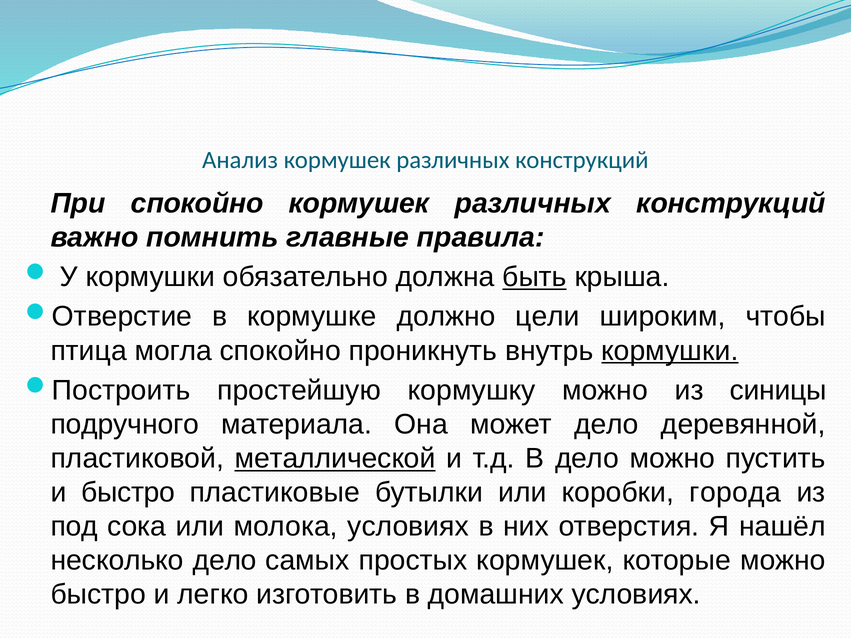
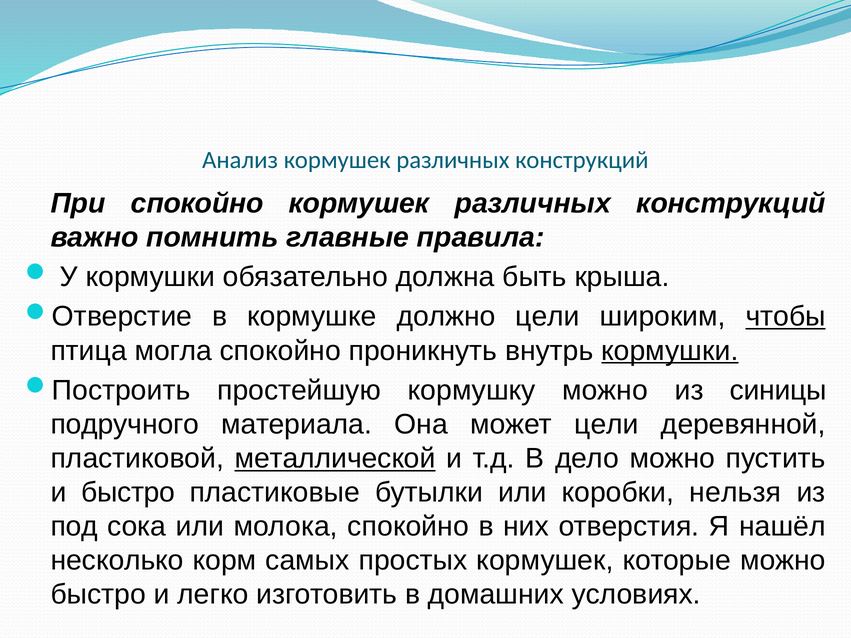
быть underline: present -> none
чтобы underline: none -> present
может дело: дело -> цели
города: города -> нельзя
молока условиях: условиях -> спокойно
несколько дело: дело -> корм
